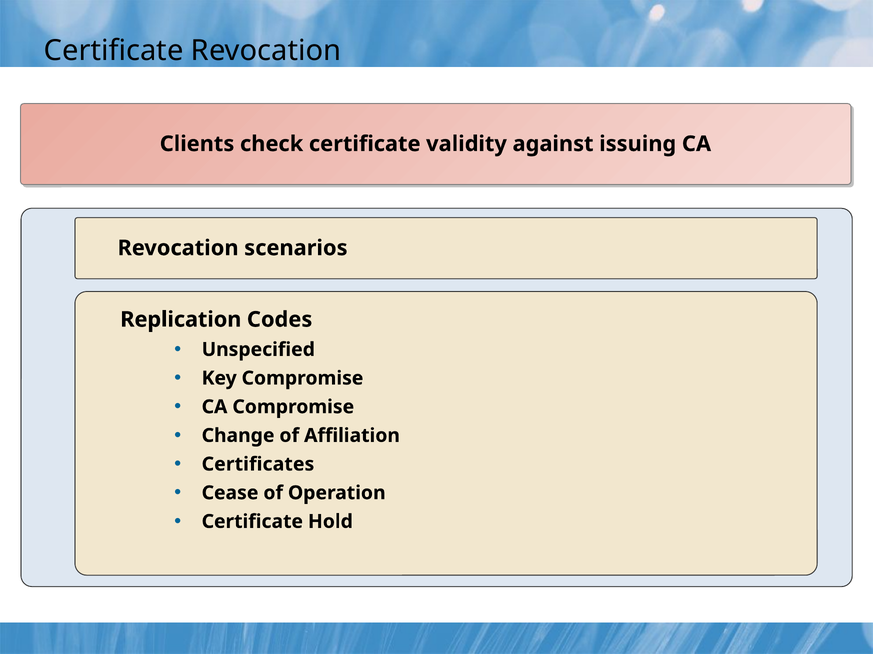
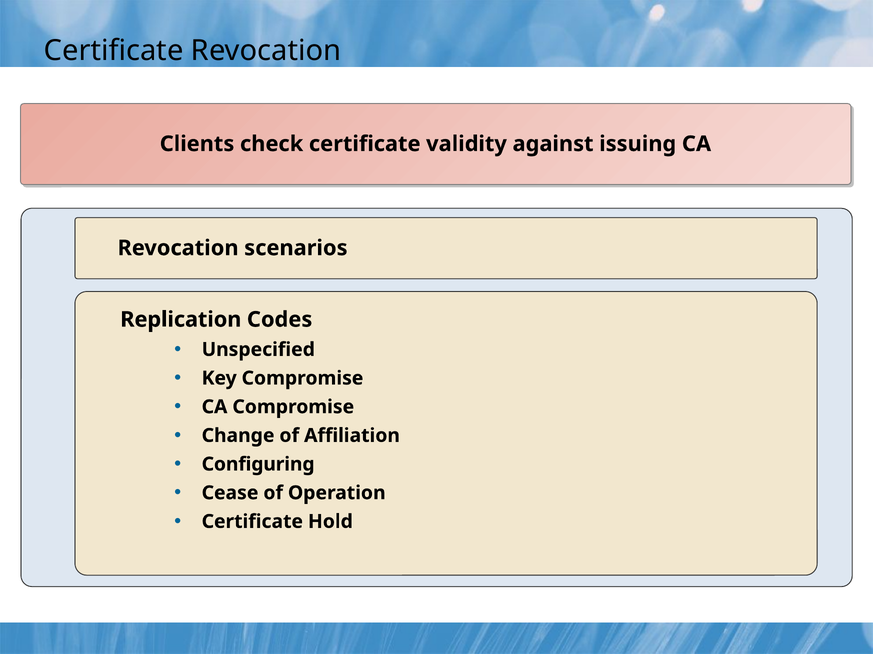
Certificates: Certificates -> Configuring
